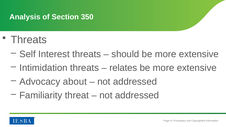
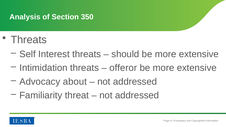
relates: relates -> offeror
